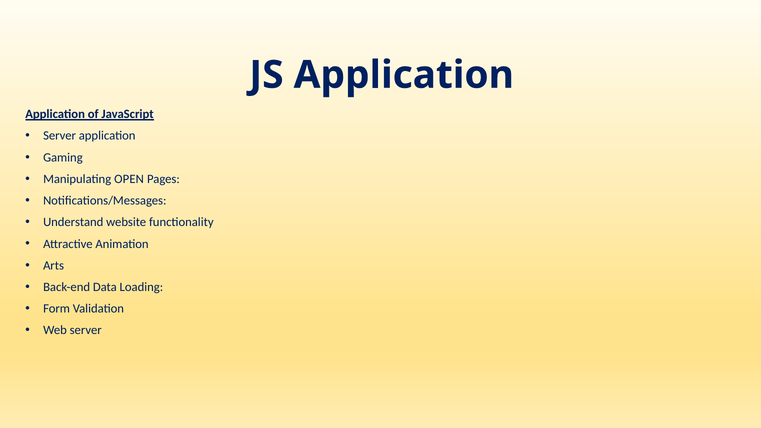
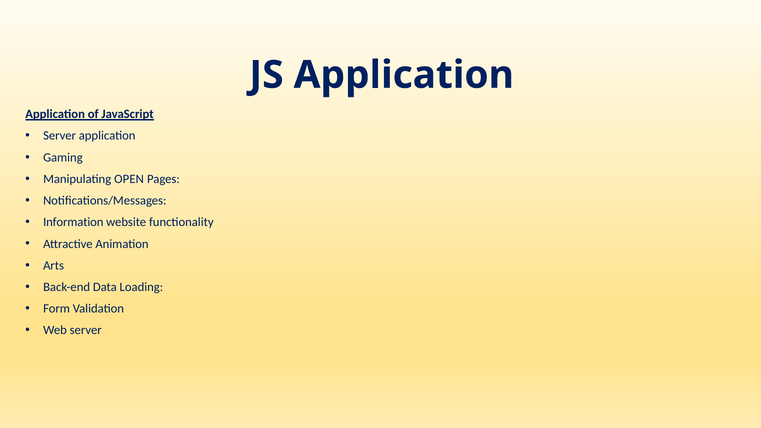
Understand: Understand -> Information
